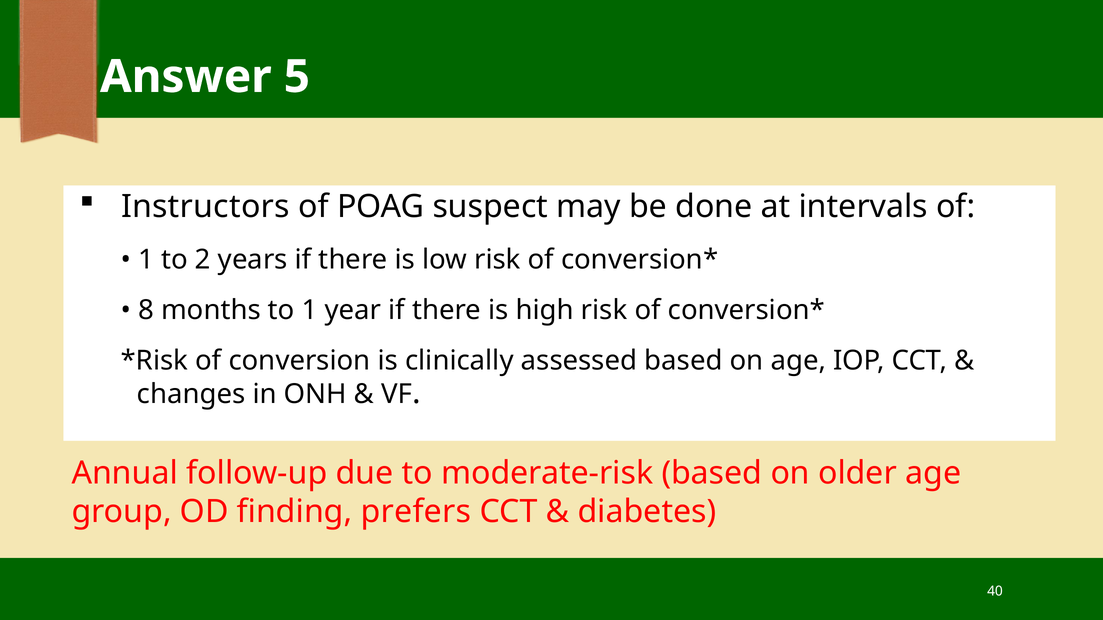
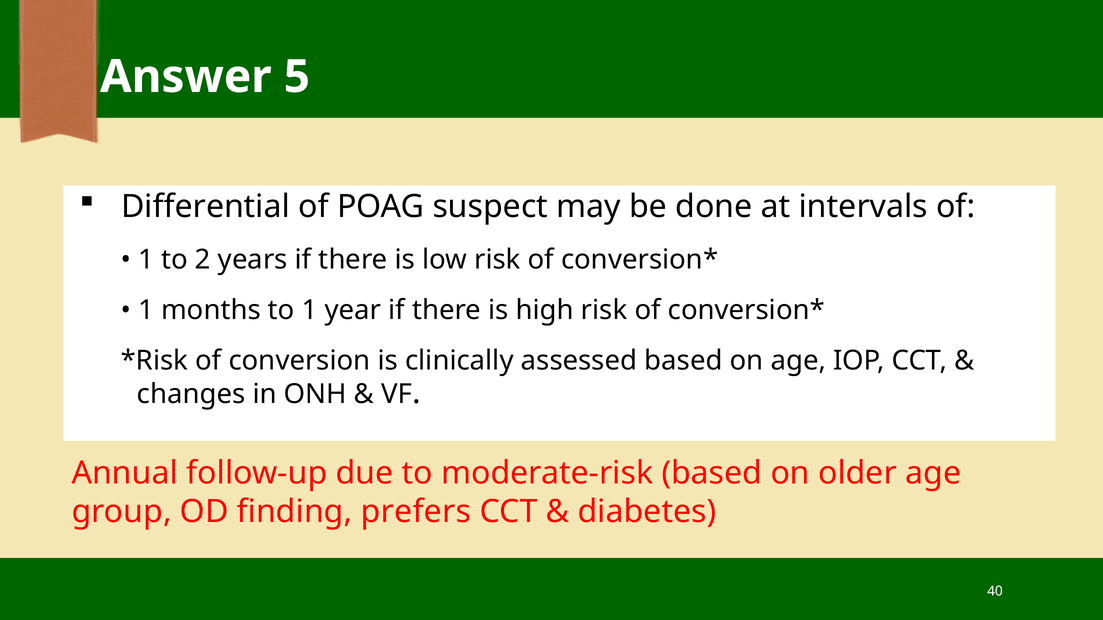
Instructors: Instructors -> Differential
8 at (146, 310): 8 -> 1
